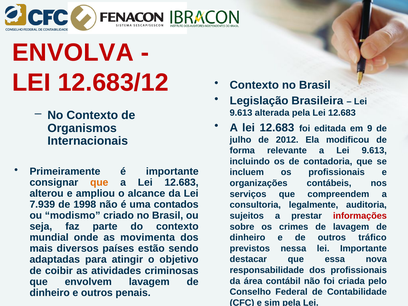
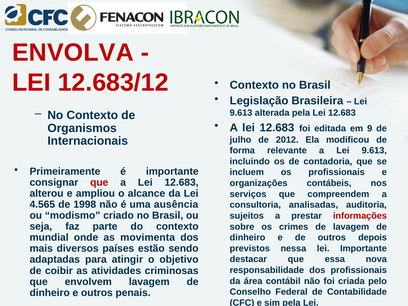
que at (99, 182) colour: orange -> red
7.939: 7.939 -> 4.565
contados: contados -> ausência
legalmente: legalmente -> analisadas
tráfico: tráfico -> depois
